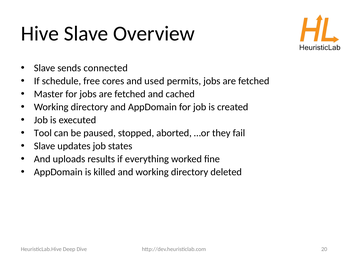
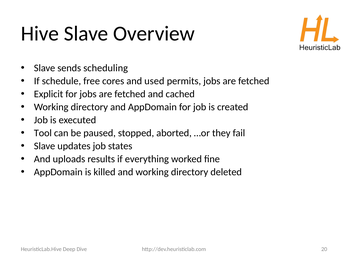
connected: connected -> scheduling
Master: Master -> Explicit
